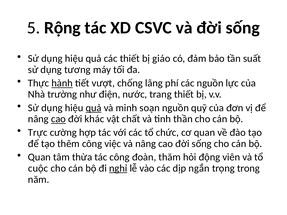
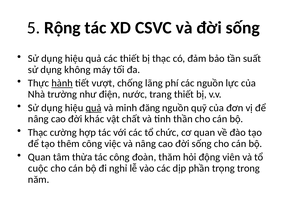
bị giáo: giáo -> thạc
tương: tương -> không
soạn: soạn -> đăng
cao at (58, 119) underline: present -> none
Trực at (38, 133): Trực -> Thạc
nghỉ underline: present -> none
ngắn: ngắn -> phần
